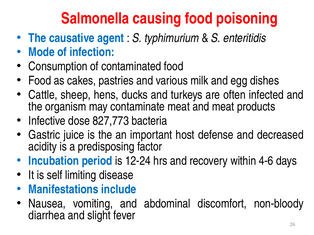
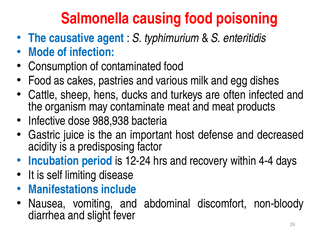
827,773: 827,773 -> 988,938
4-6: 4-6 -> 4-4
